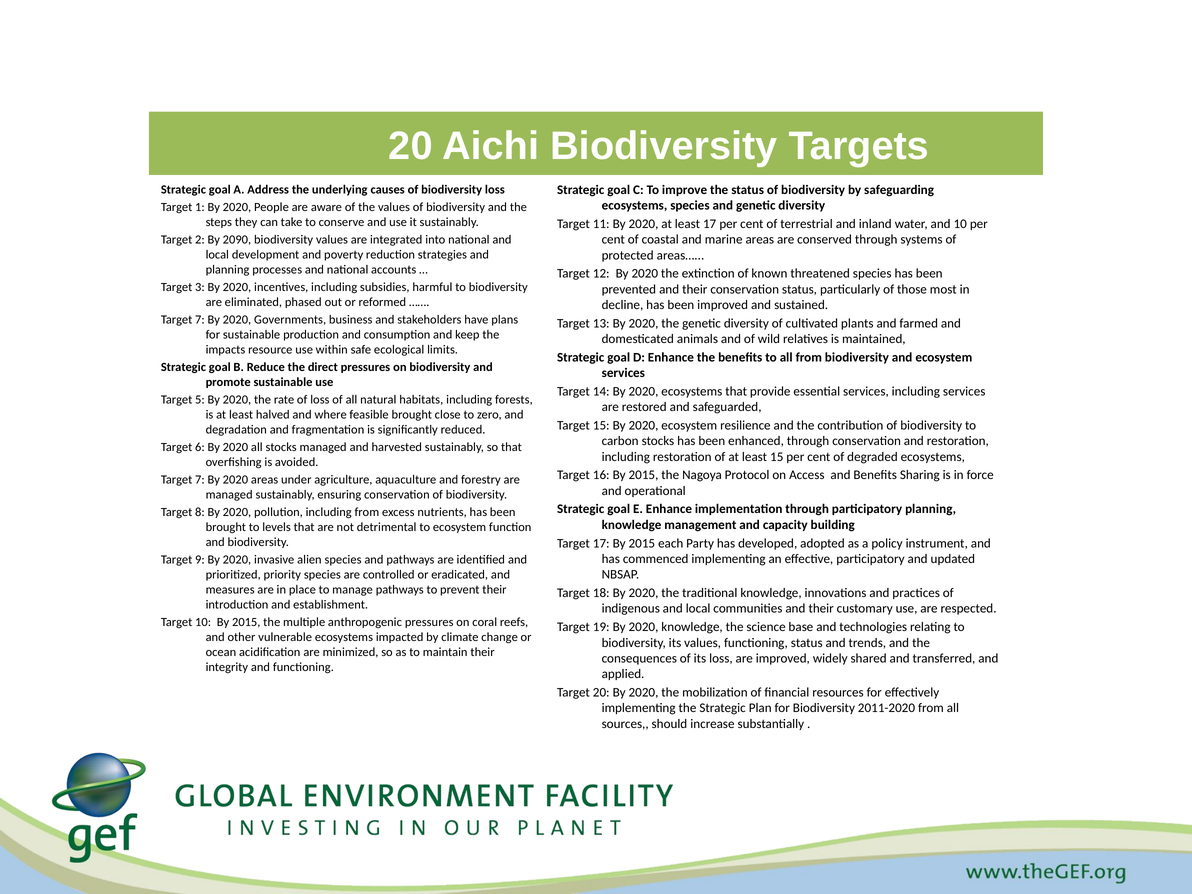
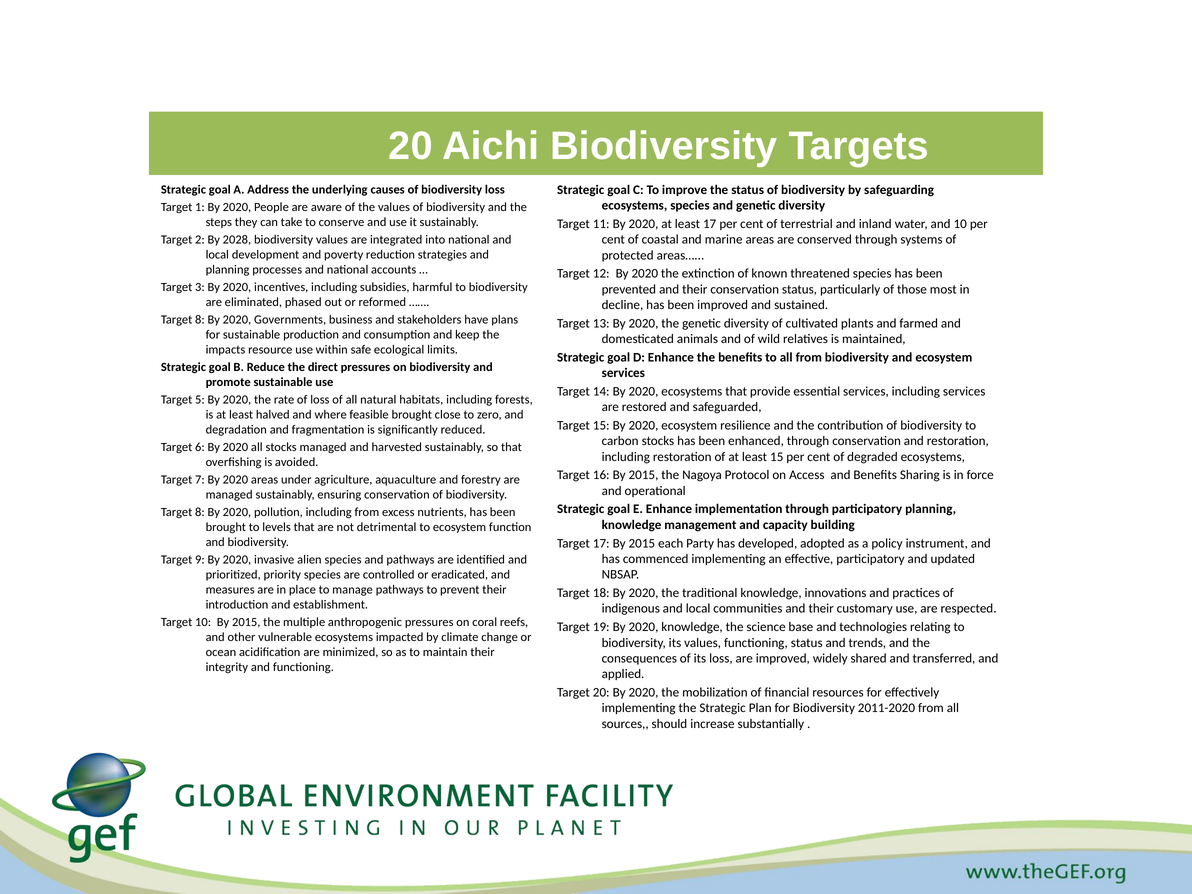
2090: 2090 -> 2028
7 at (200, 320): 7 -> 8
